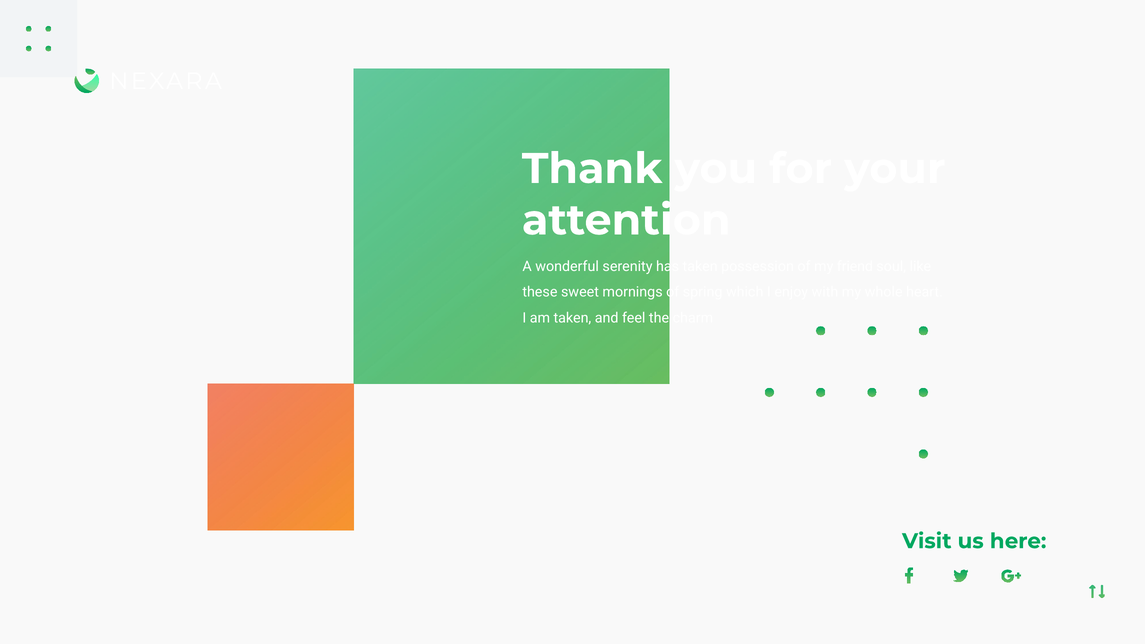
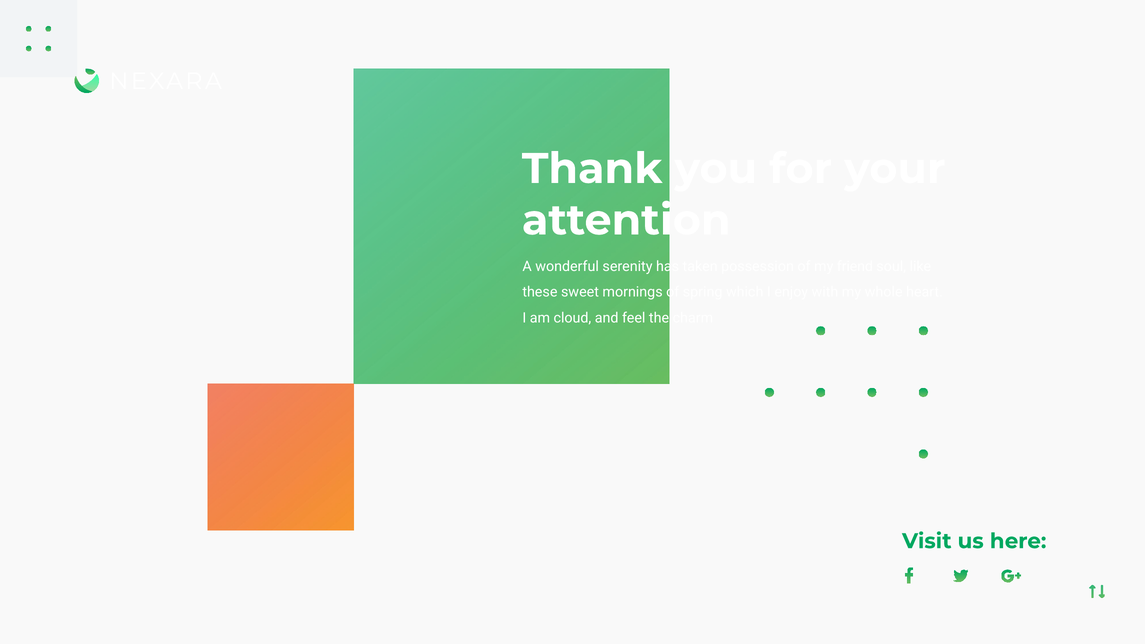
am taken: taken -> cloud
